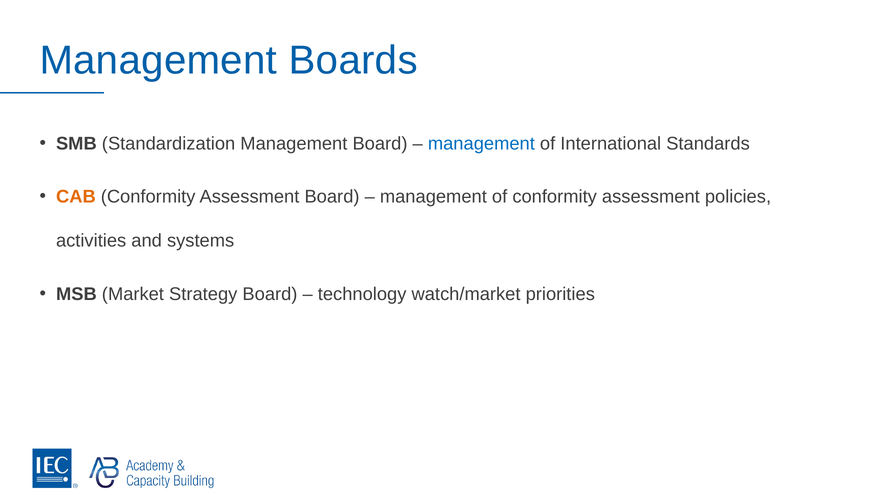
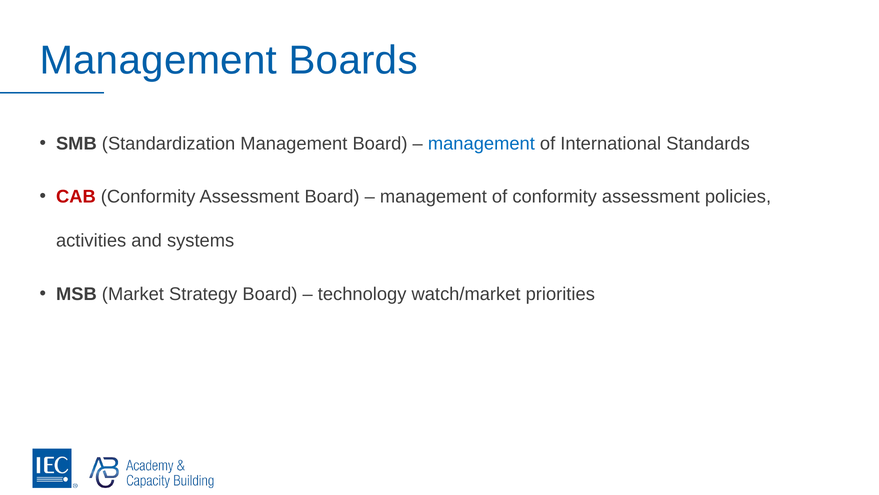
CAB colour: orange -> red
